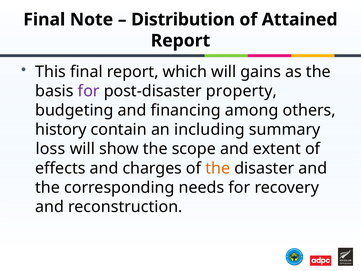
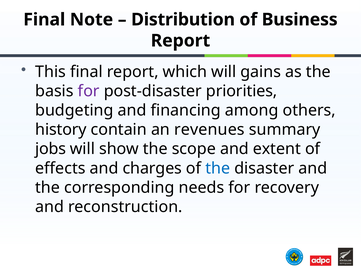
Attained: Attained -> Business
property: property -> priorities
including: including -> revenues
loss: loss -> jobs
the at (218, 168) colour: orange -> blue
